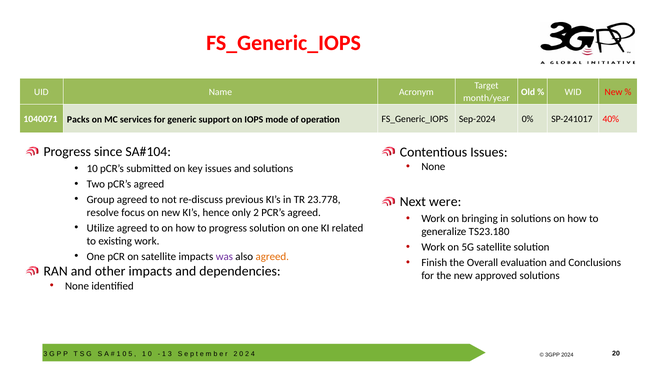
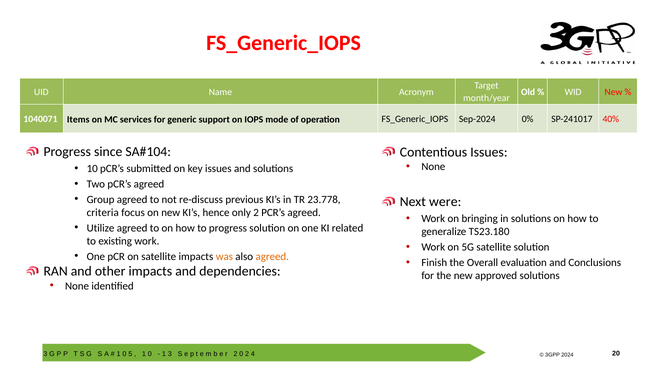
Packs: Packs -> Items
resolve: resolve -> criteria
was colour: purple -> orange
